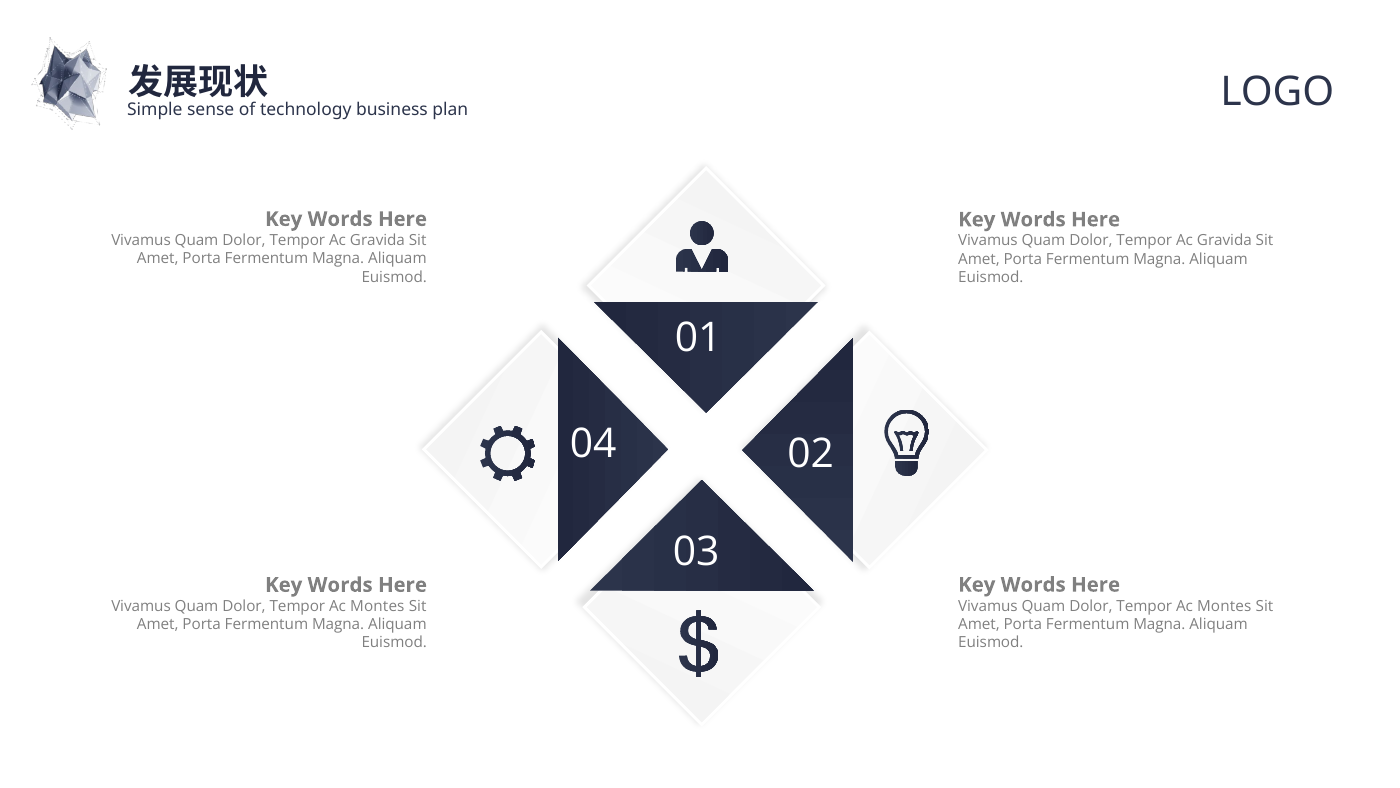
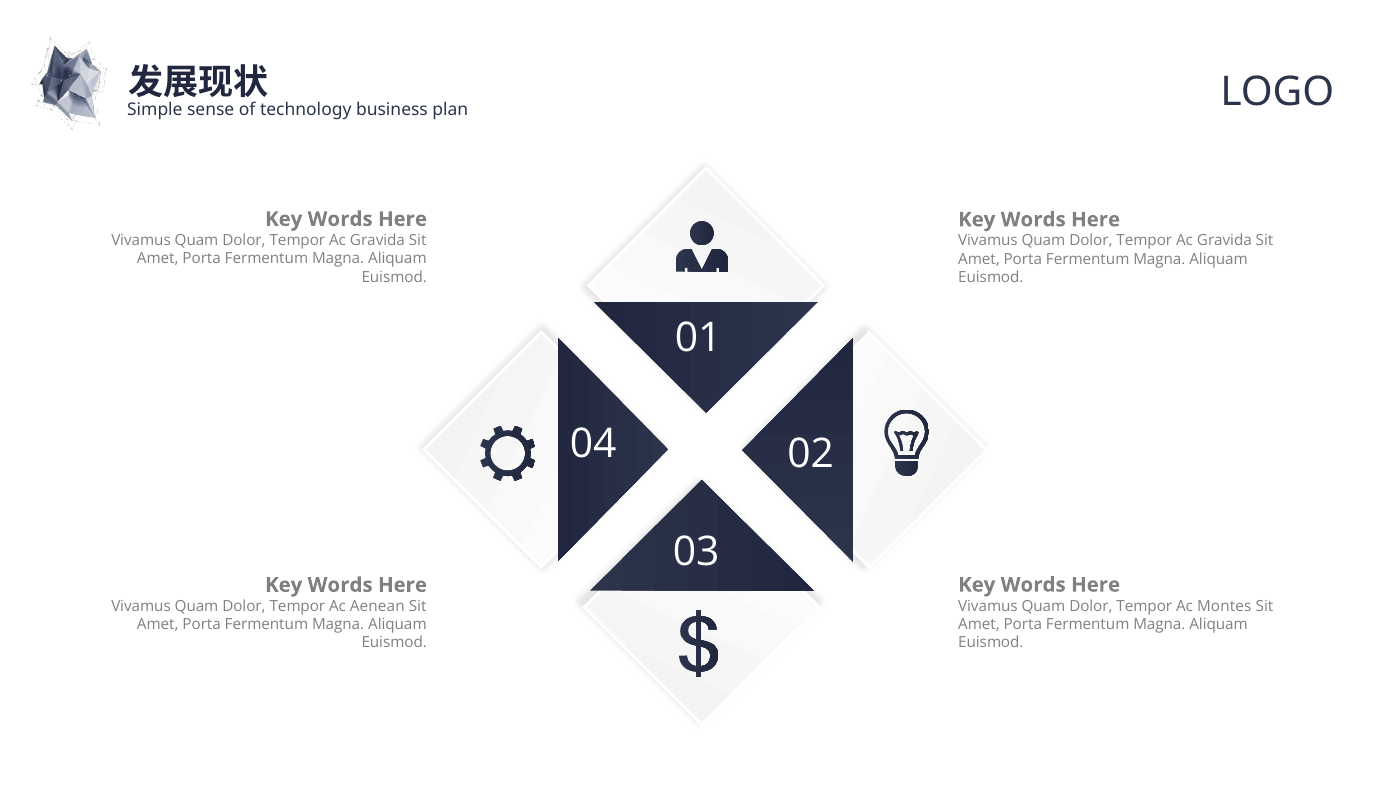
Montes at (377, 606): Montes -> Aenean
